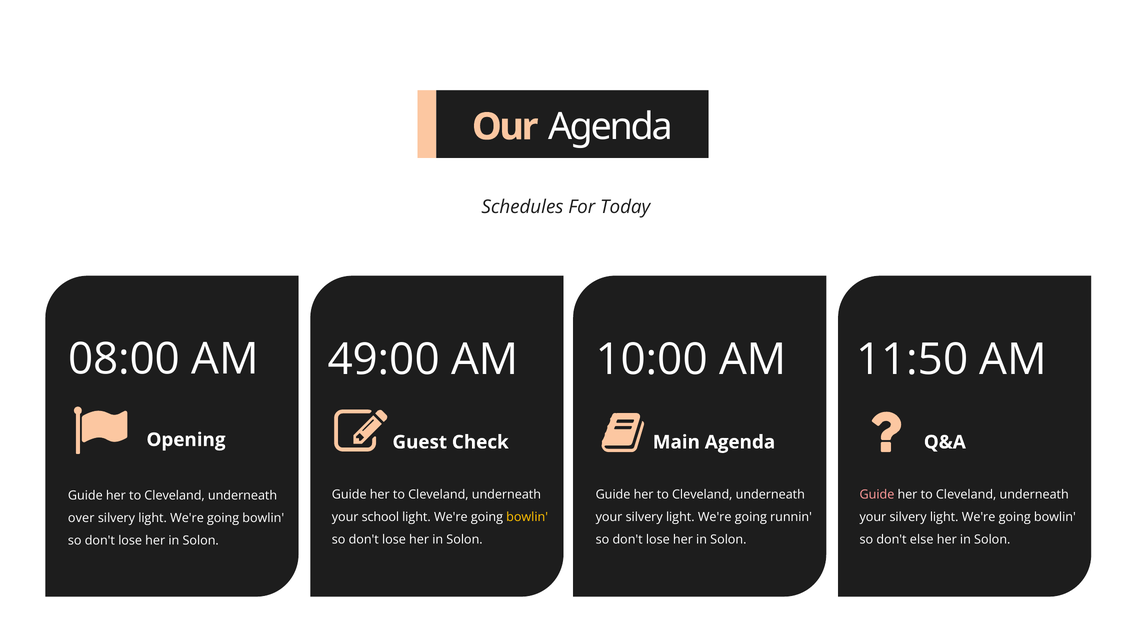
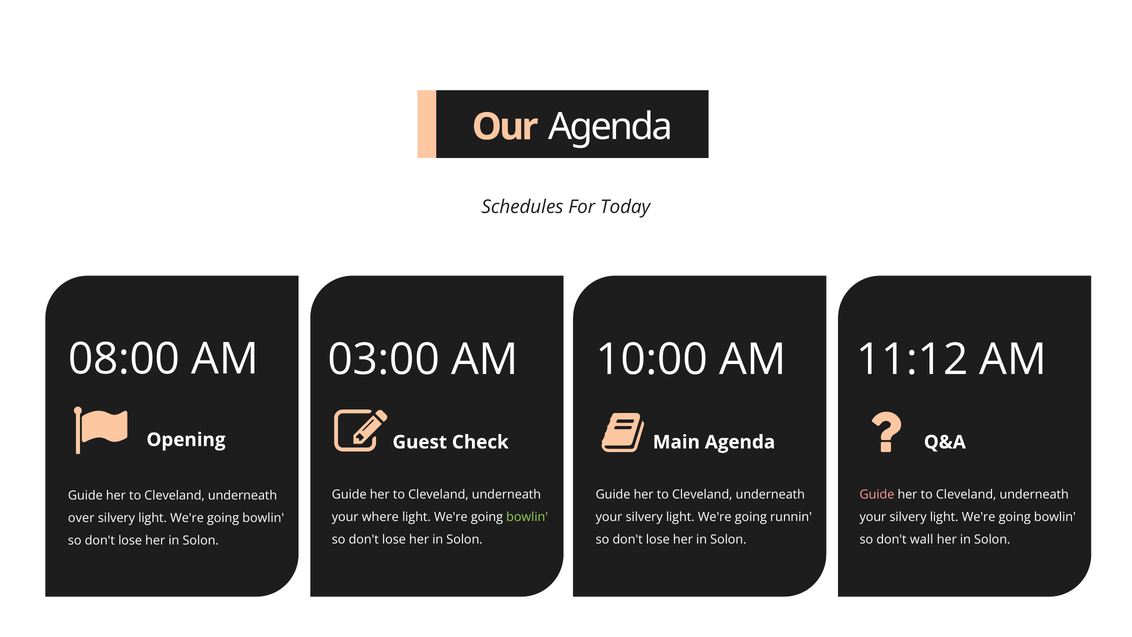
49:00: 49:00 -> 03:00
11:50: 11:50 -> 11:12
school: school -> where
bowlin at (527, 517) colour: yellow -> light green
else: else -> wall
